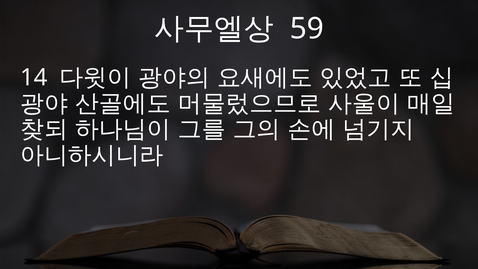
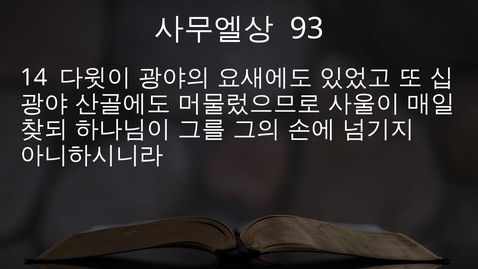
59: 59 -> 93
